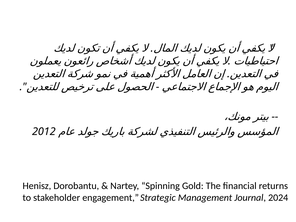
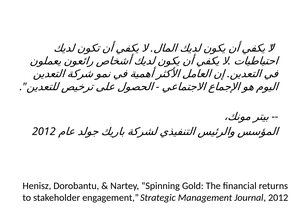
Journal 2024: 2024 -> 2012
